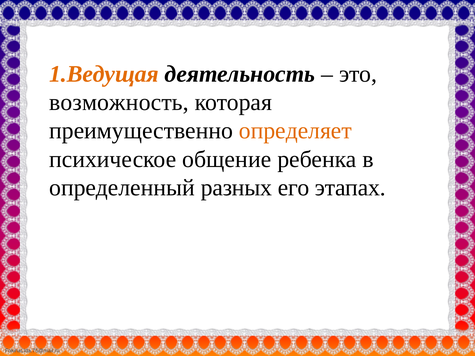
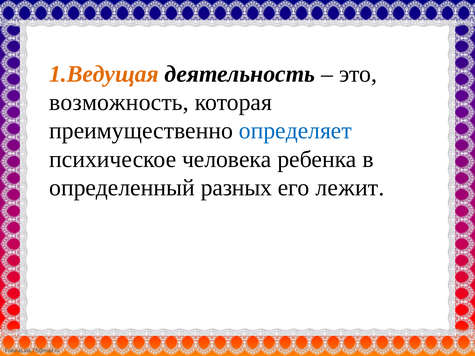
определяет colour: orange -> blue
общение: общение -> человека
этапах: этапах -> лежит
